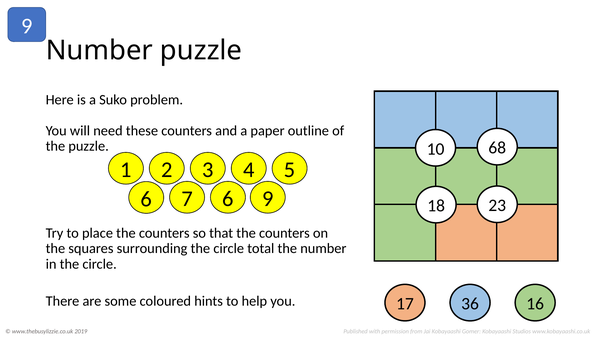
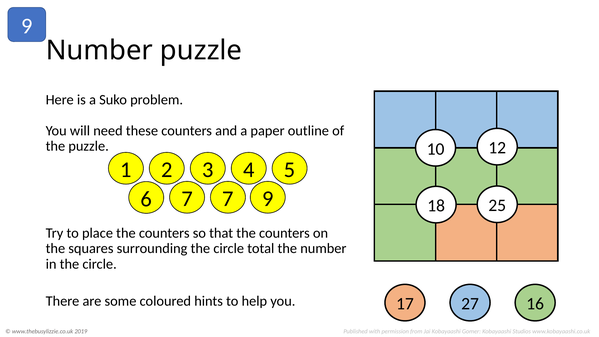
68: 68 -> 12
7 6: 6 -> 7
23: 23 -> 25
36: 36 -> 27
